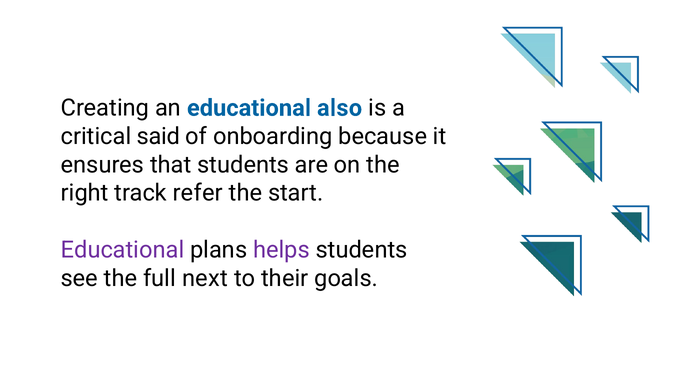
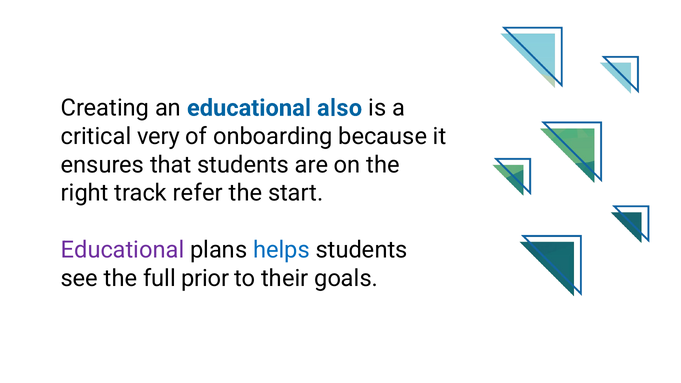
said: said -> very
helps colour: purple -> blue
next: next -> prior
